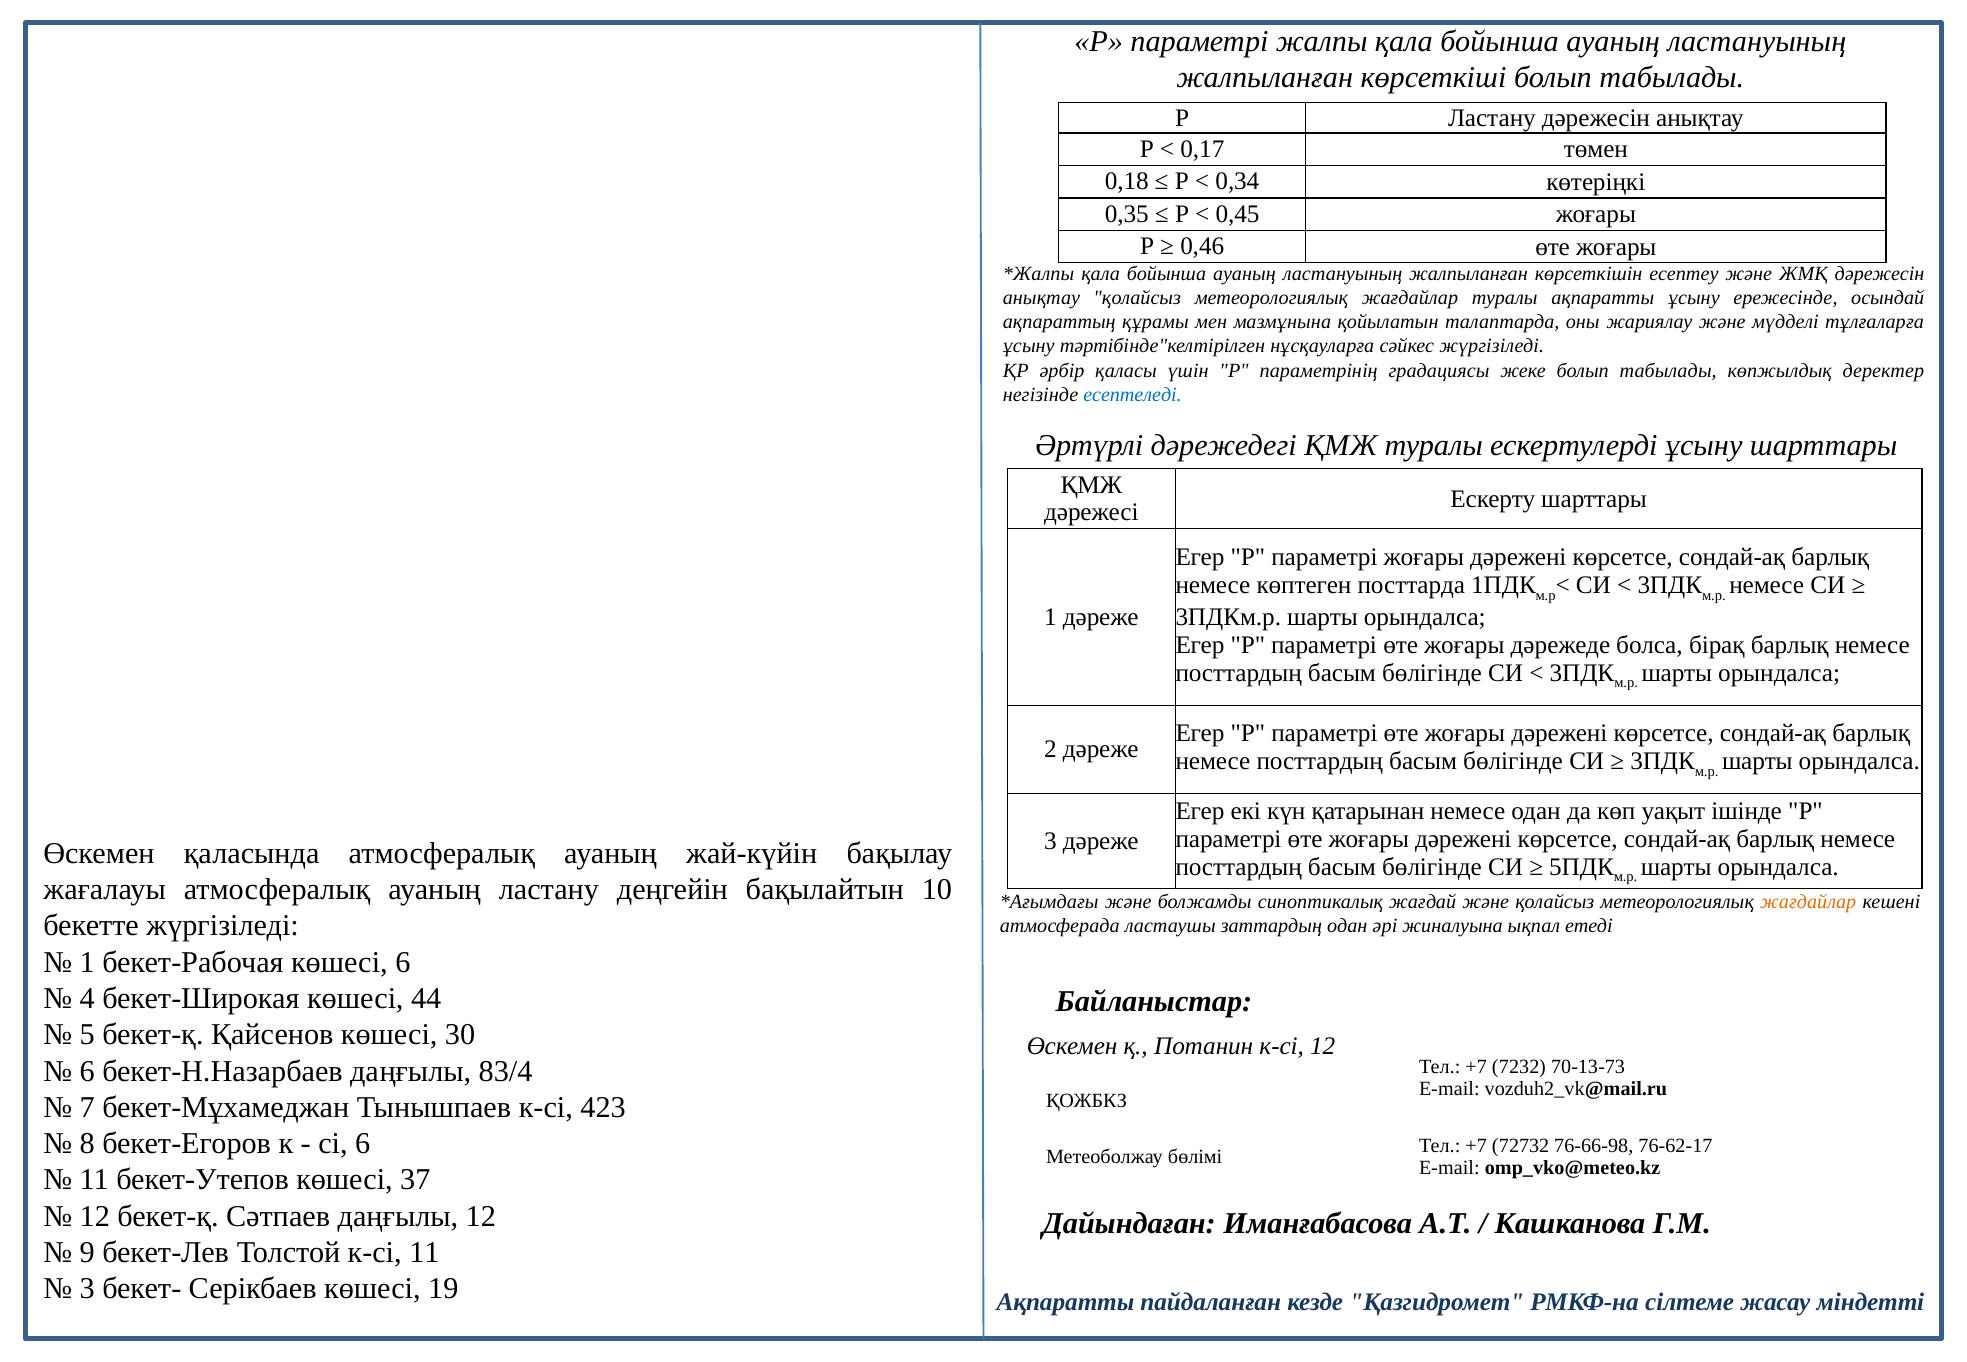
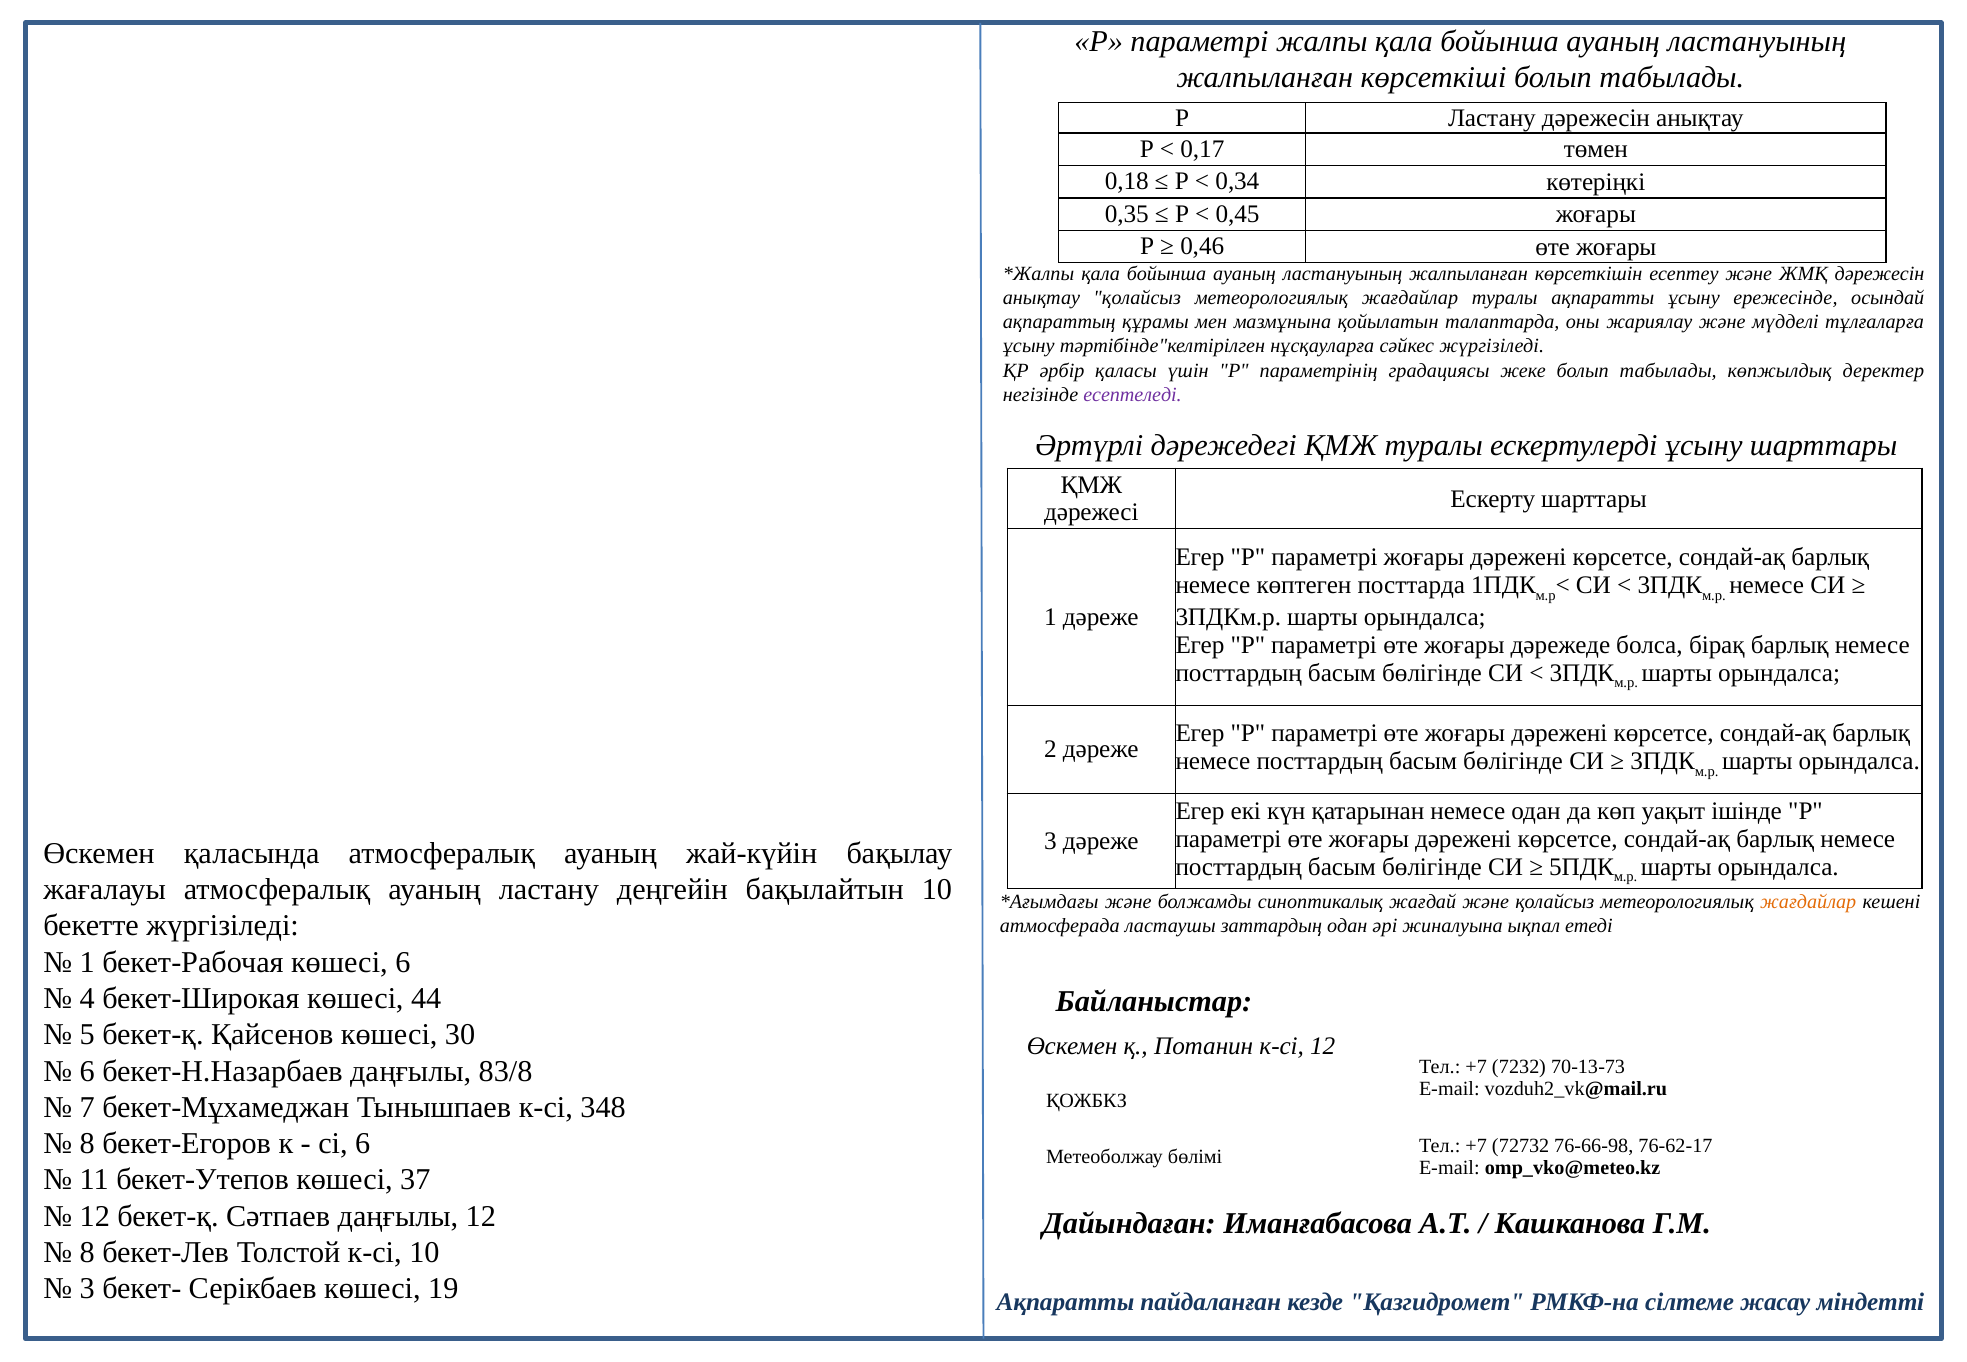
есептеледі colour: blue -> purple
83/4: 83/4 -> 83/8
423: 423 -> 348
9 at (87, 1252): 9 -> 8
к-сі 11: 11 -> 10
